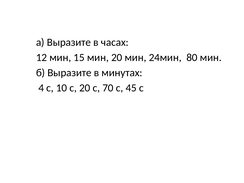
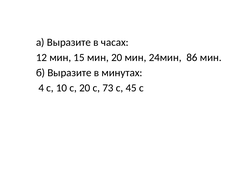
80: 80 -> 86
70: 70 -> 73
